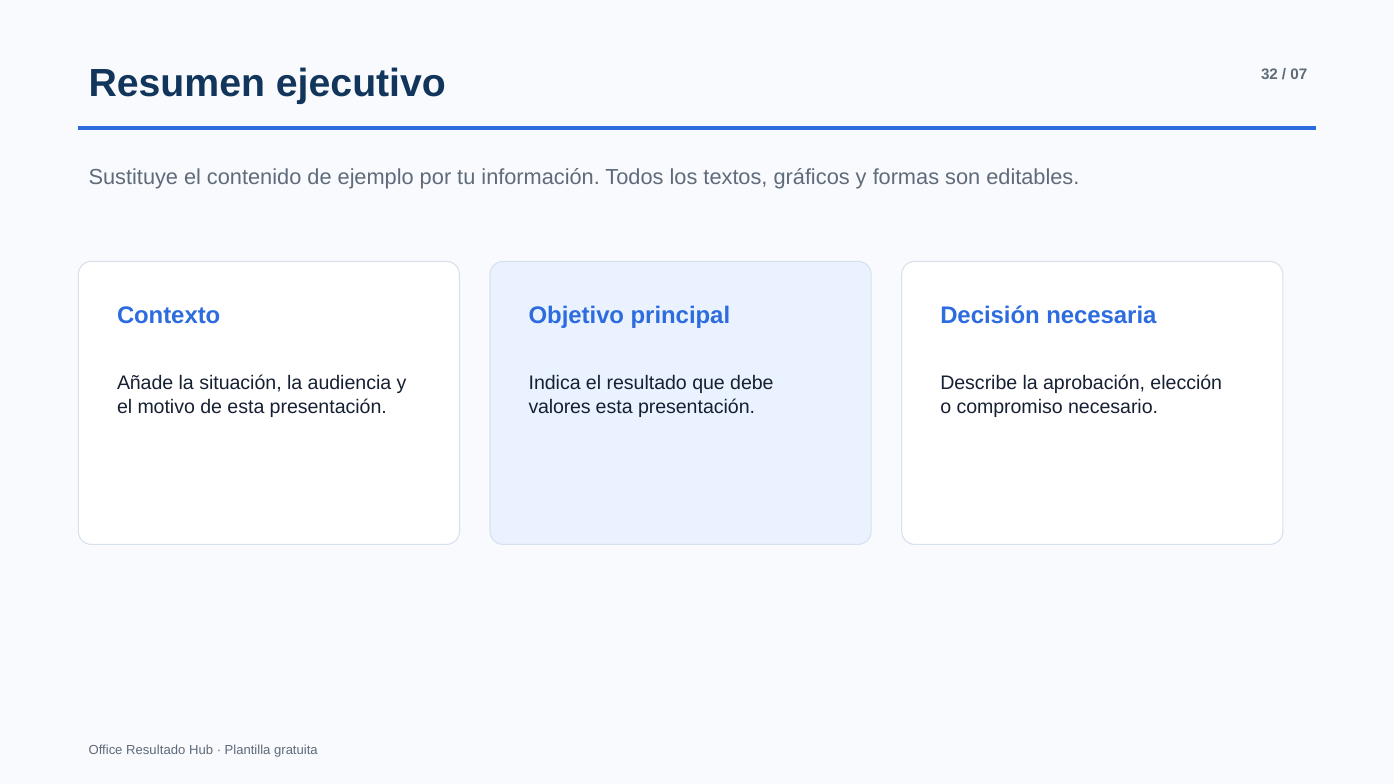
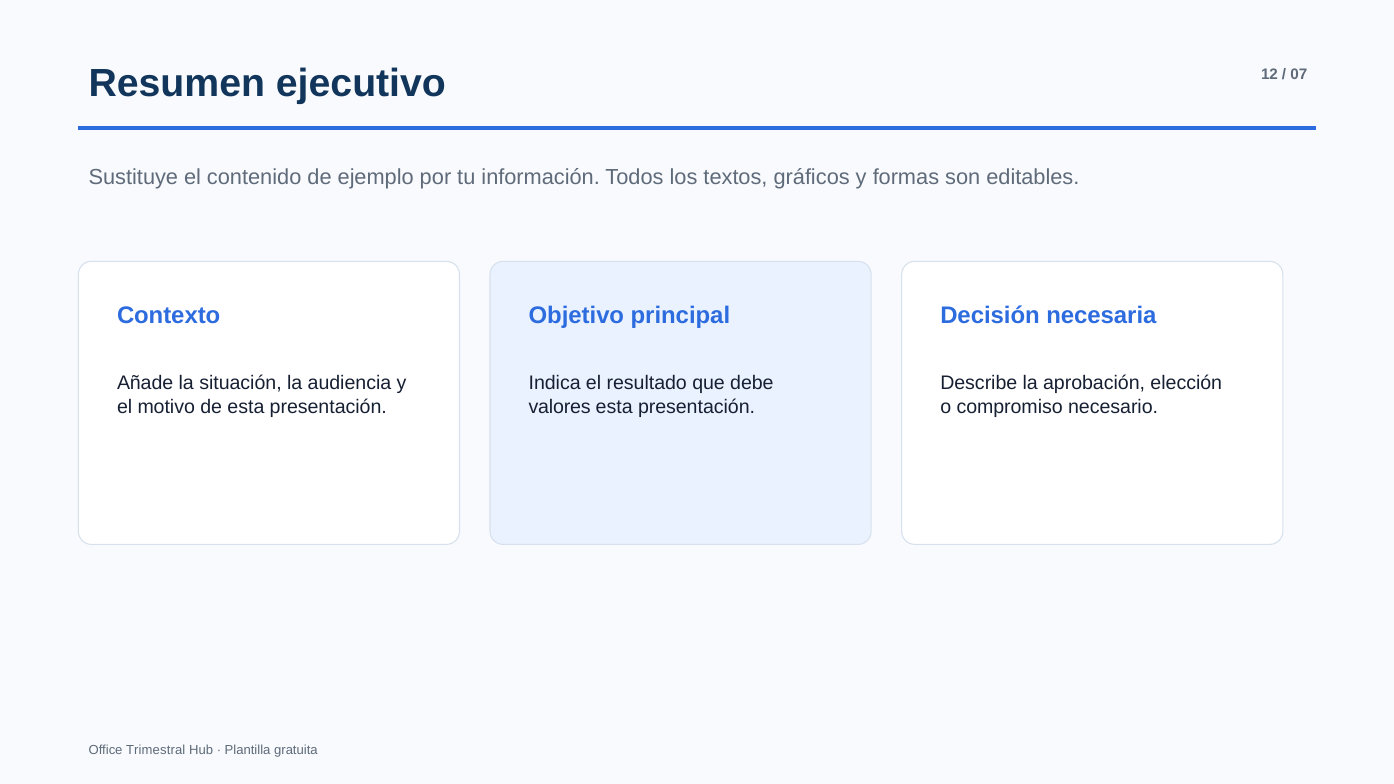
32: 32 -> 12
Office Resultado: Resultado -> Trimestral
